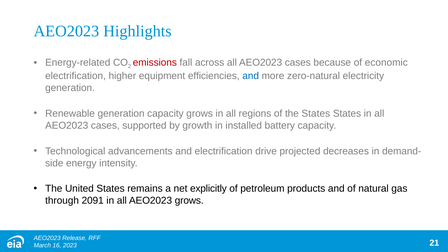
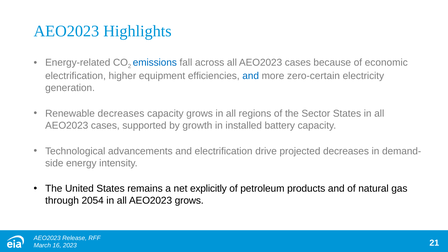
emissions colour: red -> blue
zero-natural: zero-natural -> zero-certain
Renewable generation: generation -> decreases
the States: States -> Sector
2091: 2091 -> 2054
